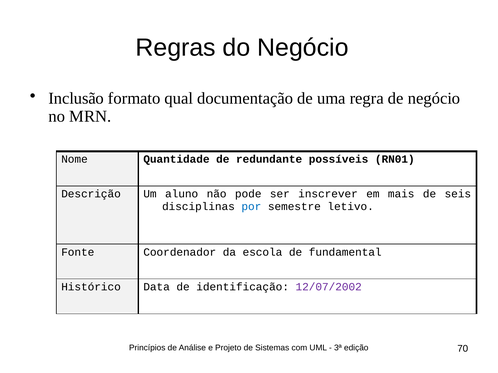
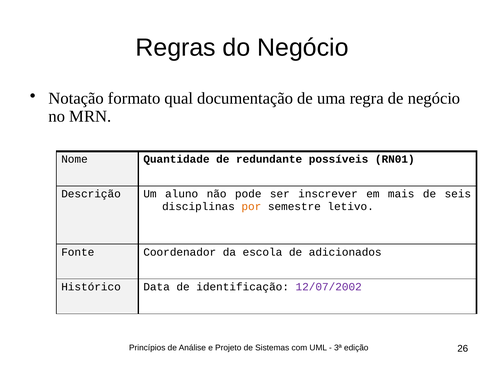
Inclusão: Inclusão -> Notação
por colour: blue -> orange
fundamental: fundamental -> adicionados
70: 70 -> 26
